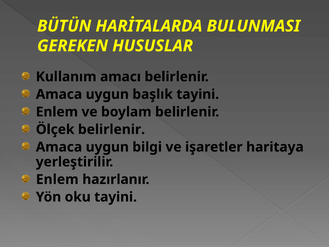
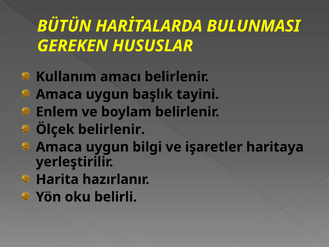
Enlem at (57, 179): Enlem -> Harita
oku tayini: tayini -> belirli
